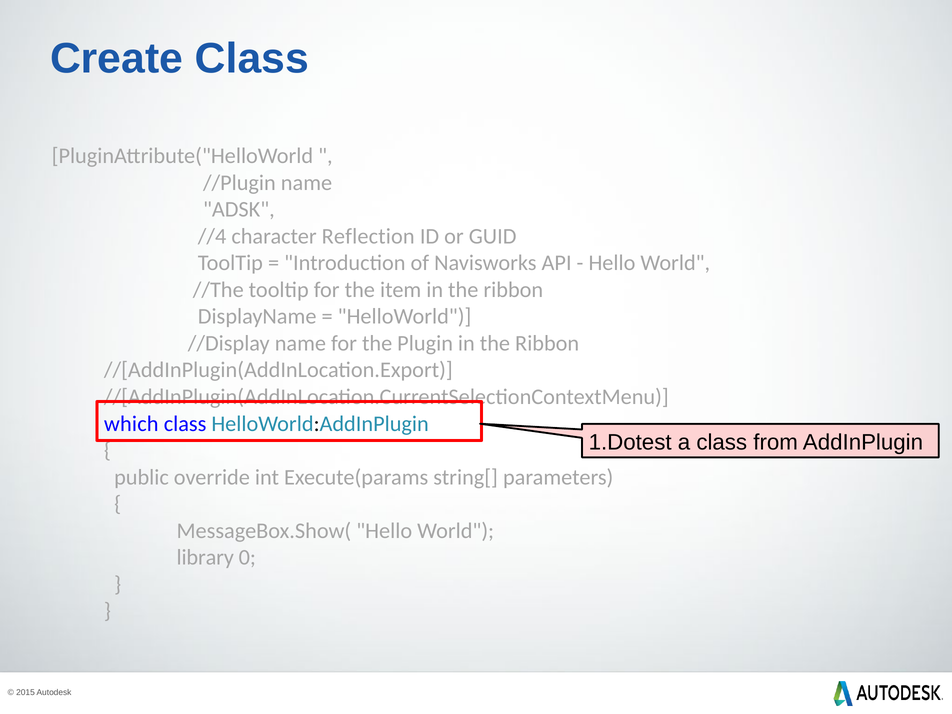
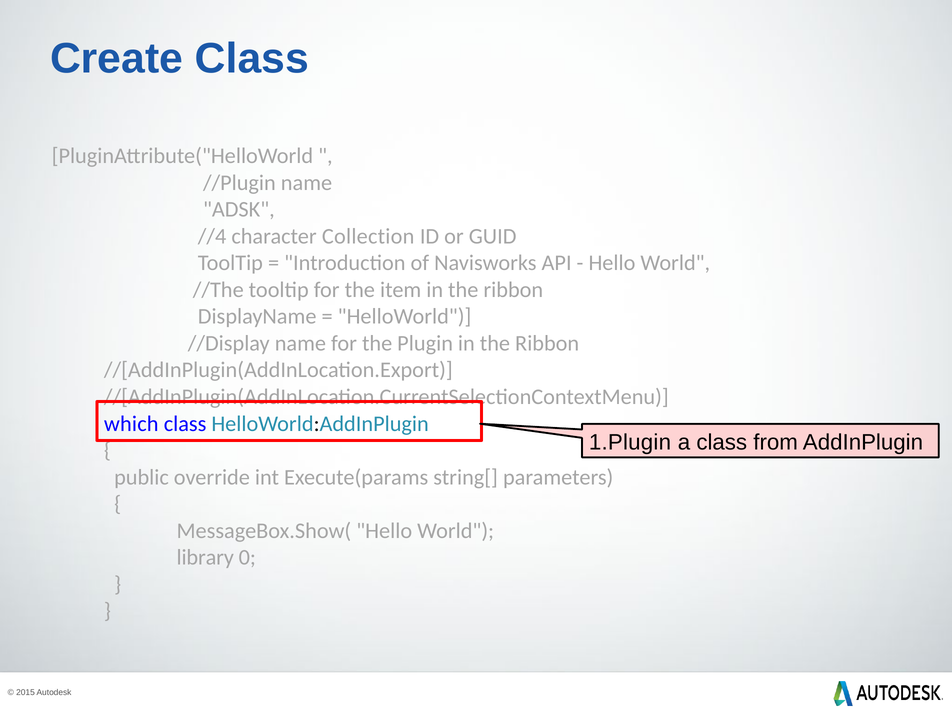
Reflection: Reflection -> Collection
1.Dotest: 1.Dotest -> 1.Plugin
